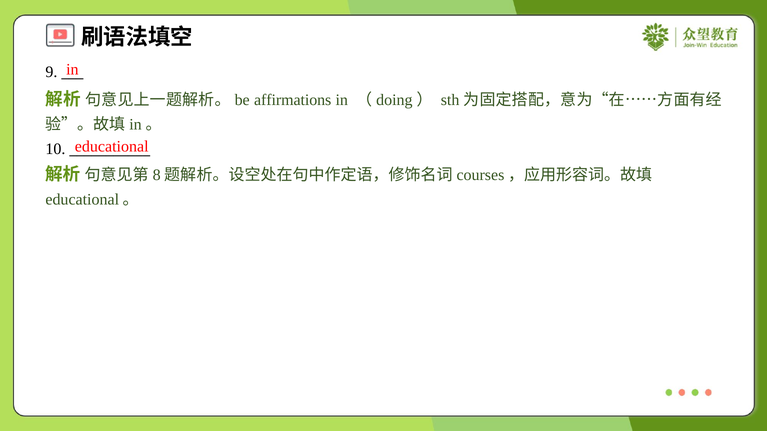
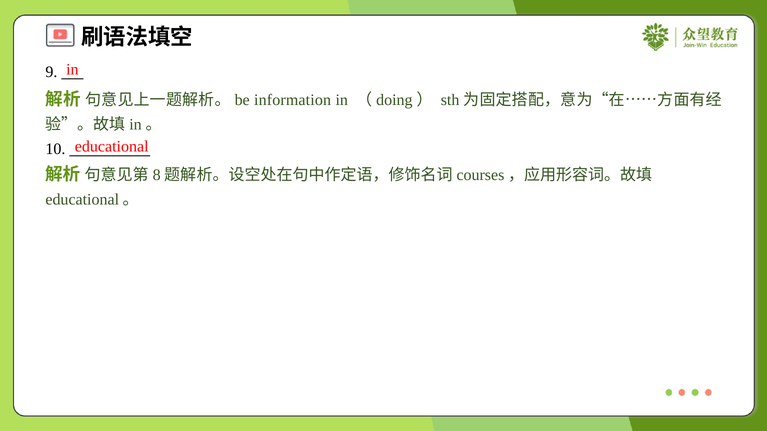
affirmations: affirmations -> information
